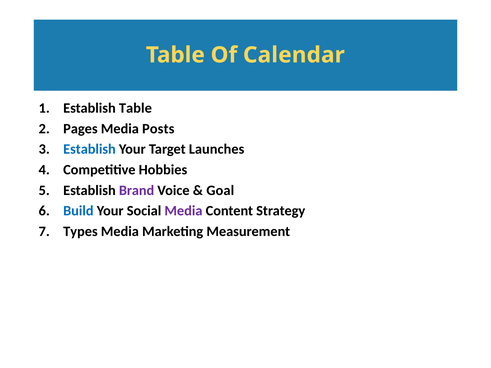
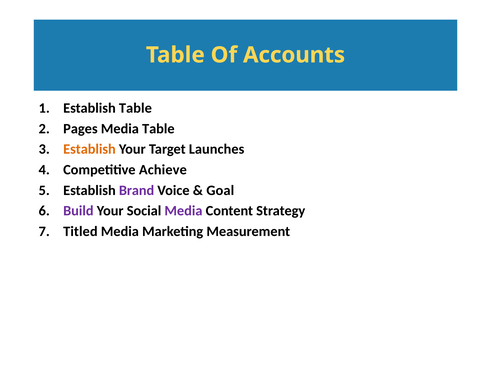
Calendar: Calendar -> Accounts
Media Posts: Posts -> Table
Establish at (89, 149) colour: blue -> orange
Hobbies: Hobbies -> Achieve
Build colour: blue -> purple
Types: Types -> Titled
